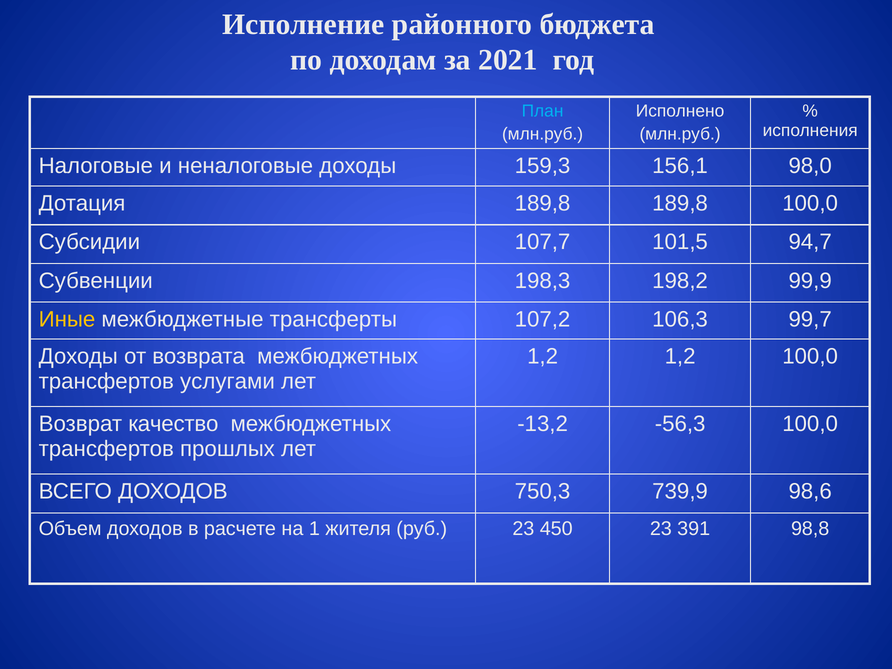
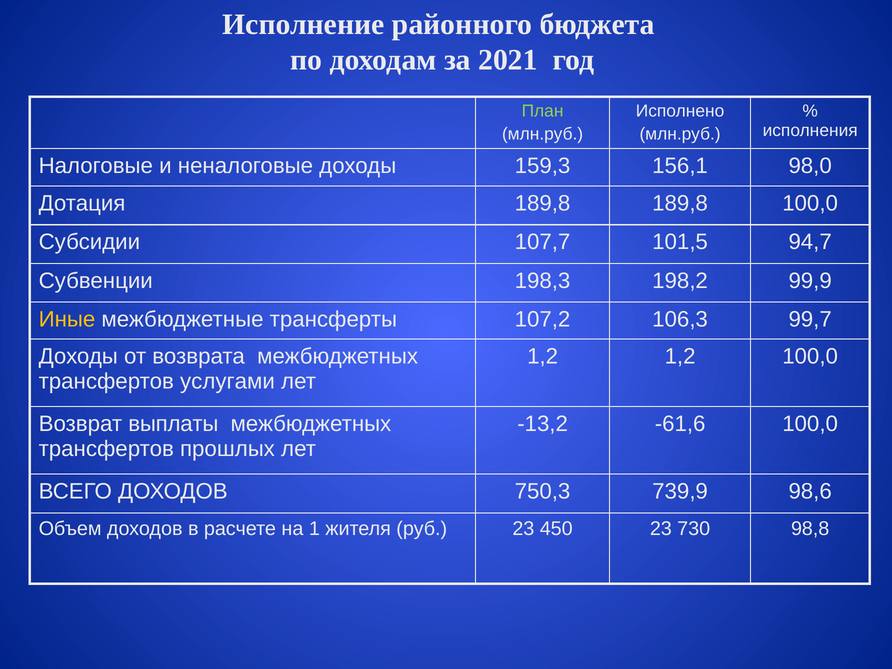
План colour: light blue -> light green
качество: качество -> выплаты
-56,3: -56,3 -> -61,6
391: 391 -> 730
